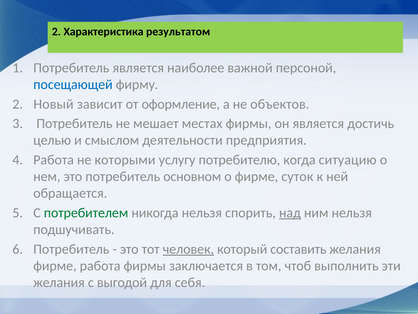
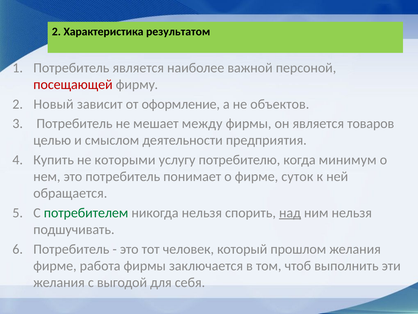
посещающей colour: blue -> red
местах: местах -> между
достичь: достичь -> товаров
Работа at (54, 160): Работа -> Купить
ситуацию: ситуацию -> минимум
основном: основном -> понимает
человек underline: present -> none
составить: составить -> прошлом
